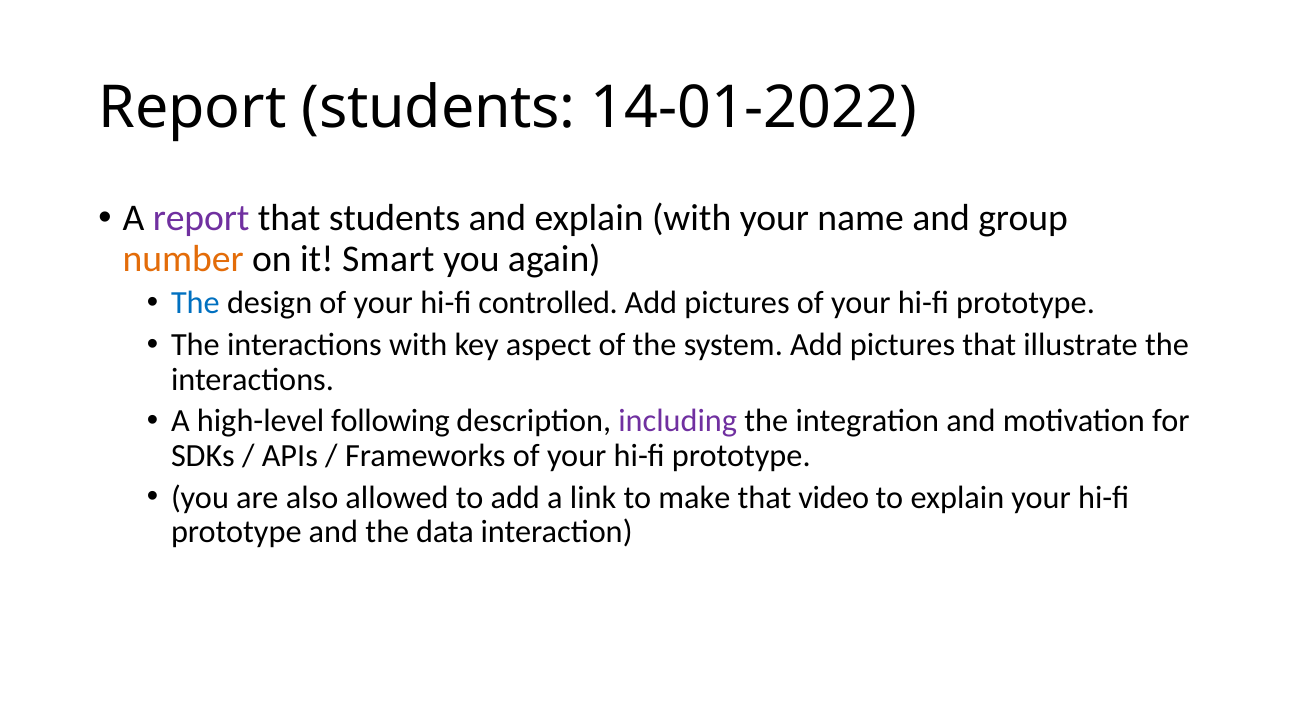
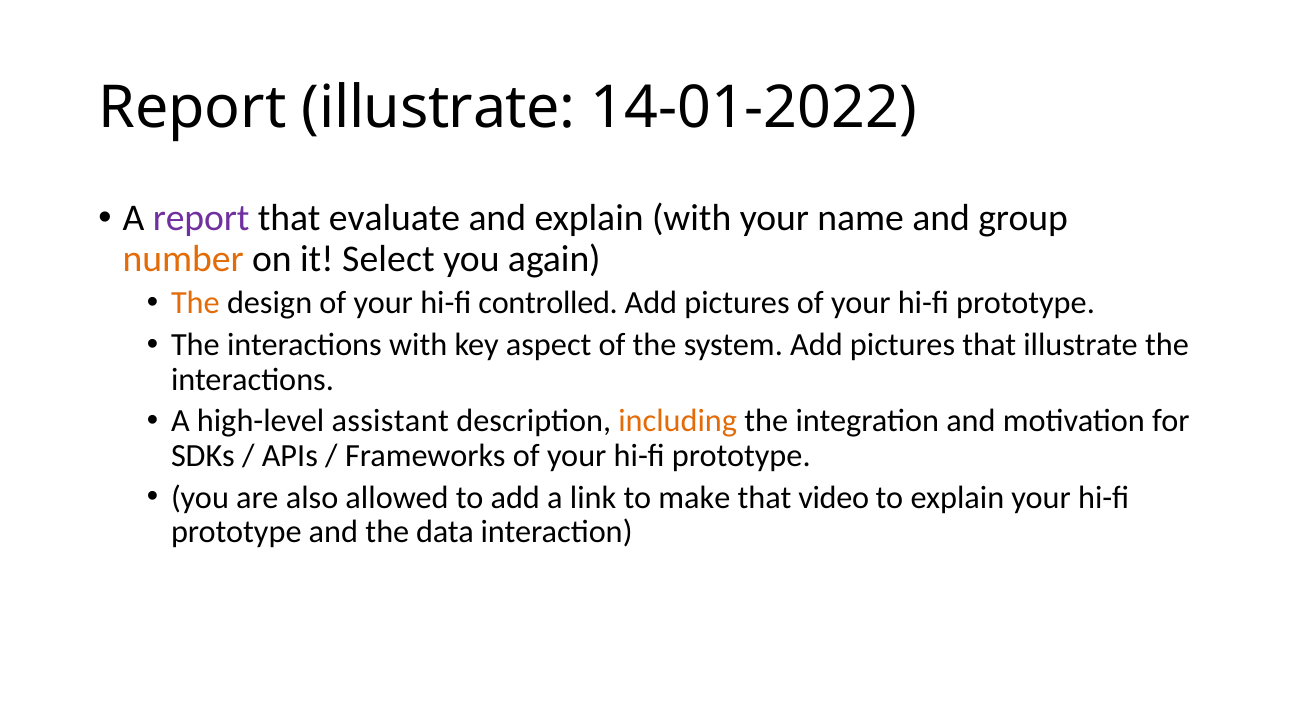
Report students: students -> illustrate
that students: students -> evaluate
Smart: Smart -> Select
The at (195, 303) colour: blue -> orange
following: following -> assistant
including colour: purple -> orange
